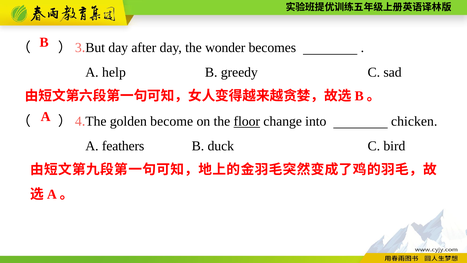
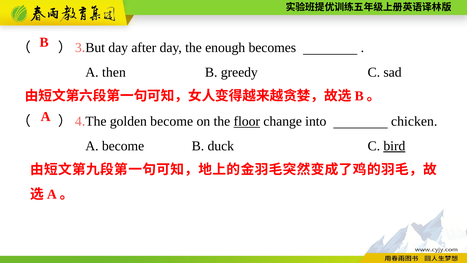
wonder: wonder -> enough
help: help -> then
A feathers: feathers -> become
bird underline: none -> present
